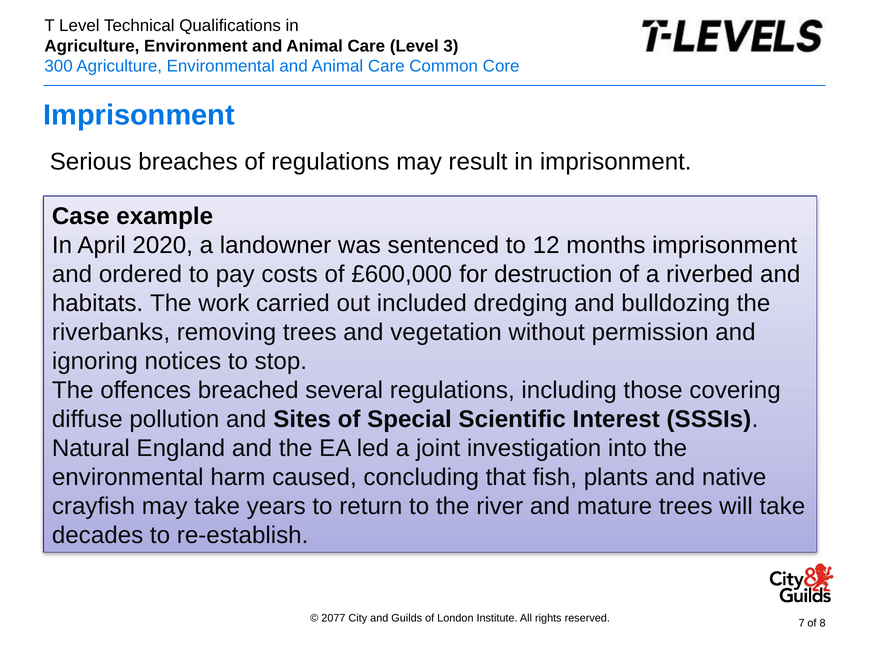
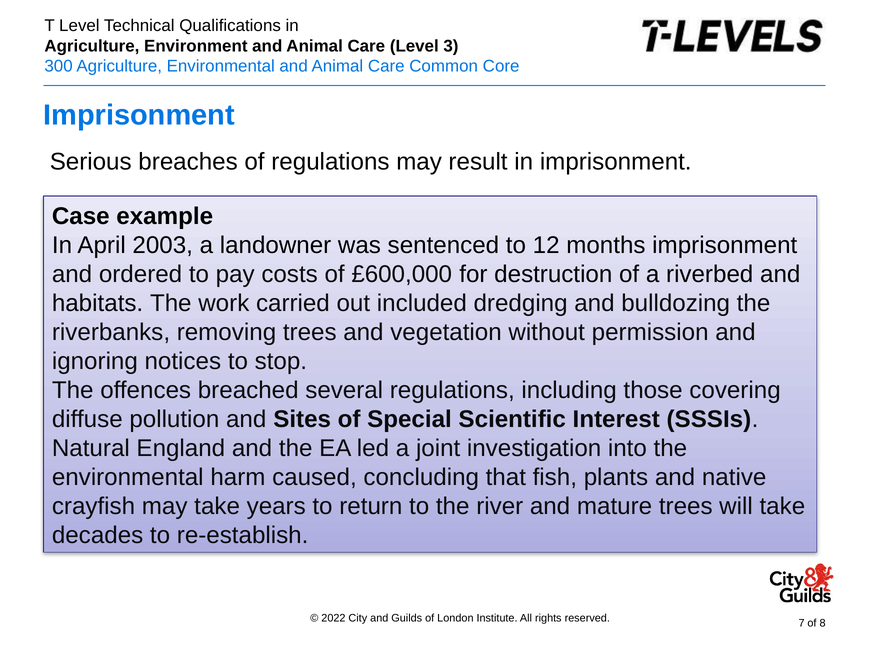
2020: 2020 -> 2003
2077: 2077 -> 2022
